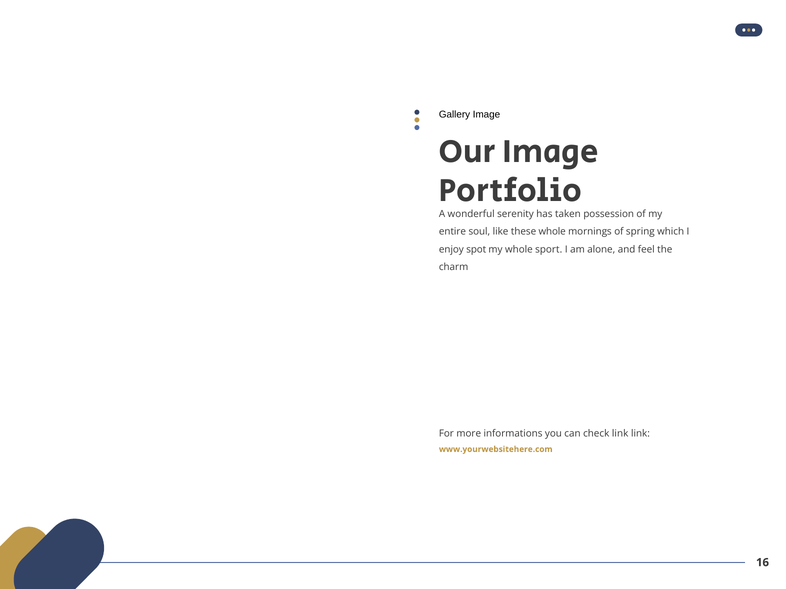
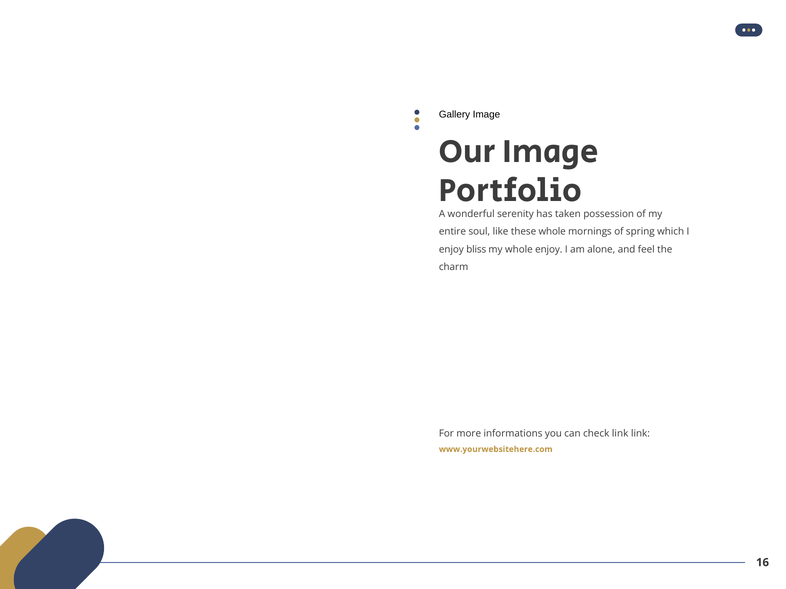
spot: spot -> bliss
whole sport: sport -> enjoy
